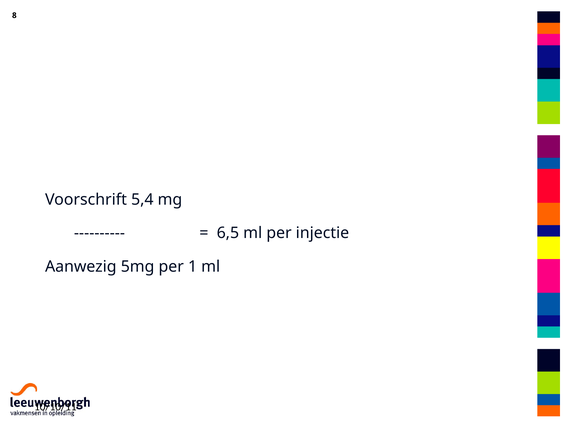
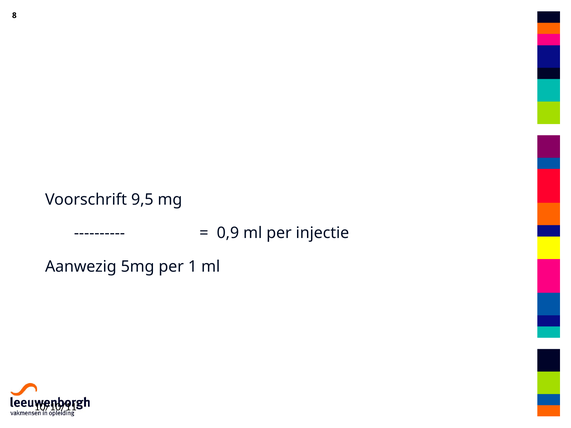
5,4: 5,4 -> 9,5
6,5: 6,5 -> 0,9
